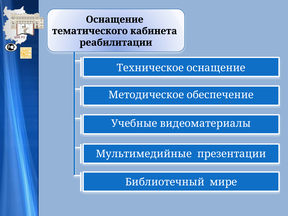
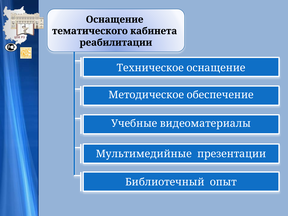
мире: мире -> опыт
